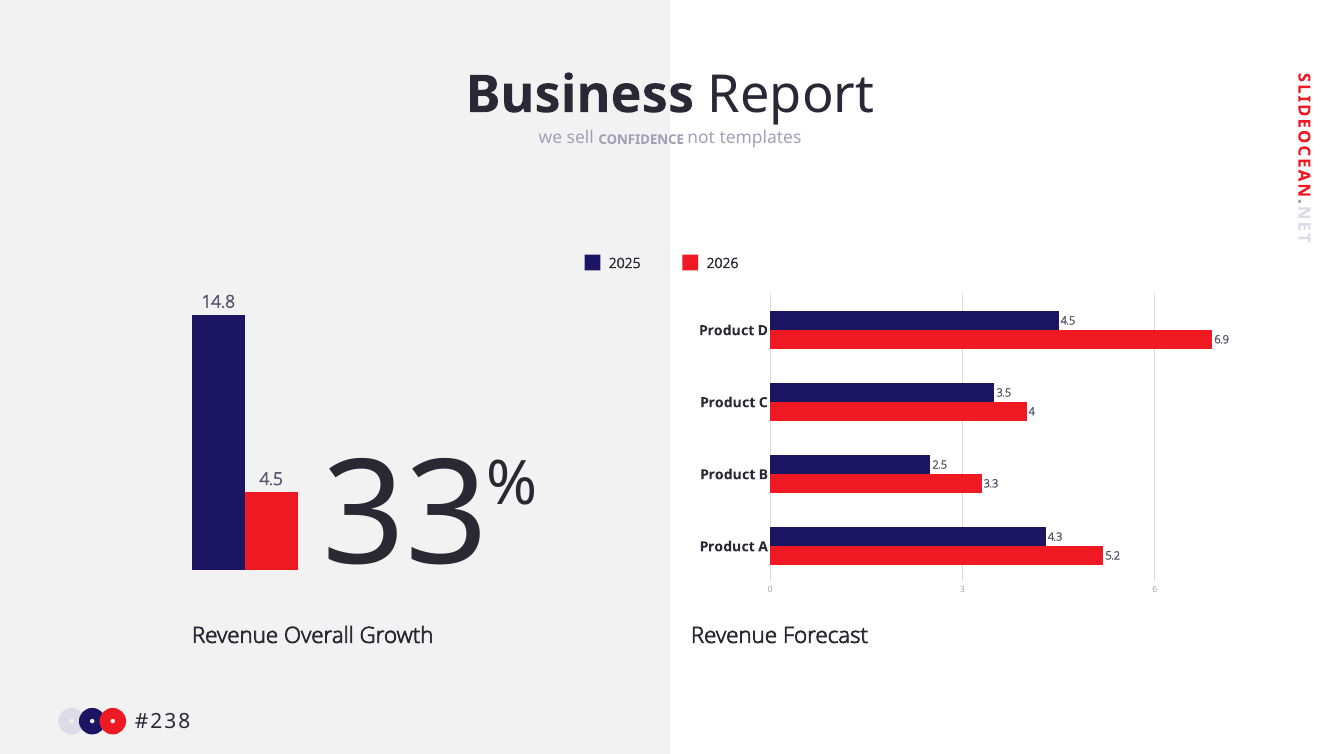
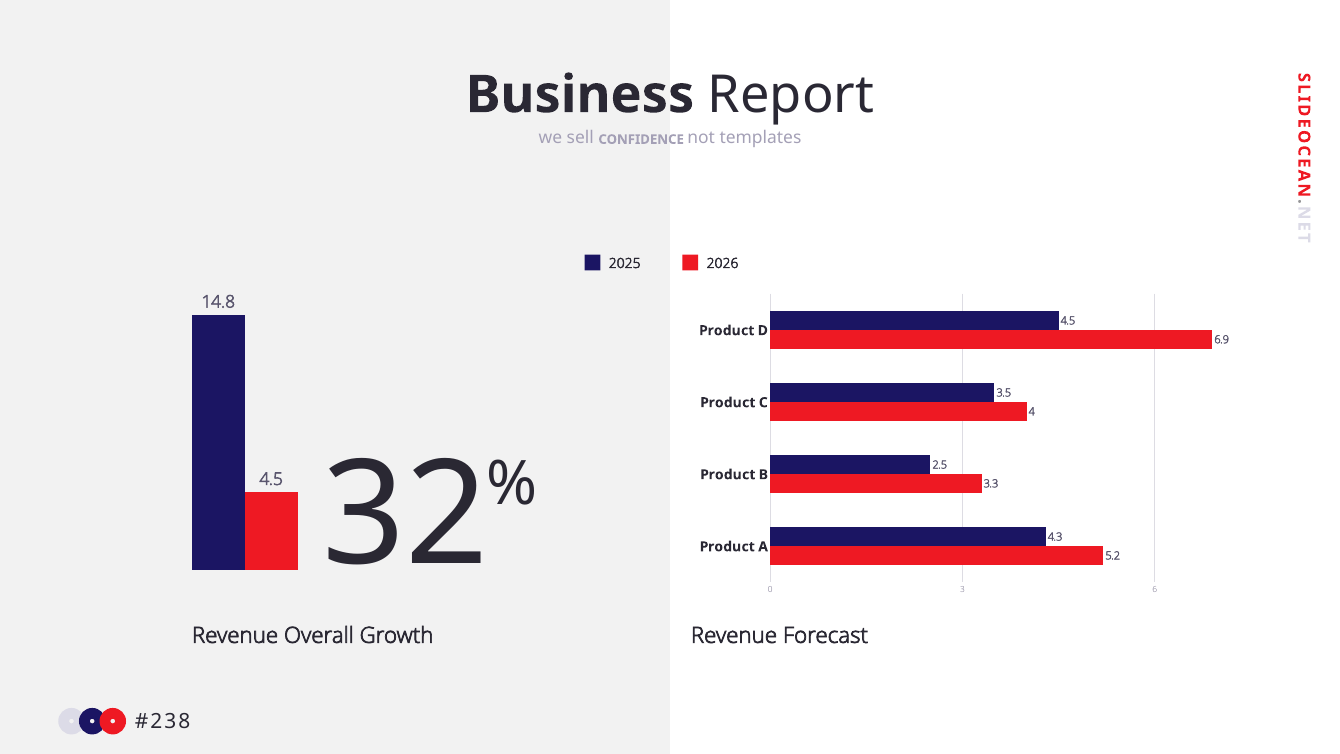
33: 33 -> 32
